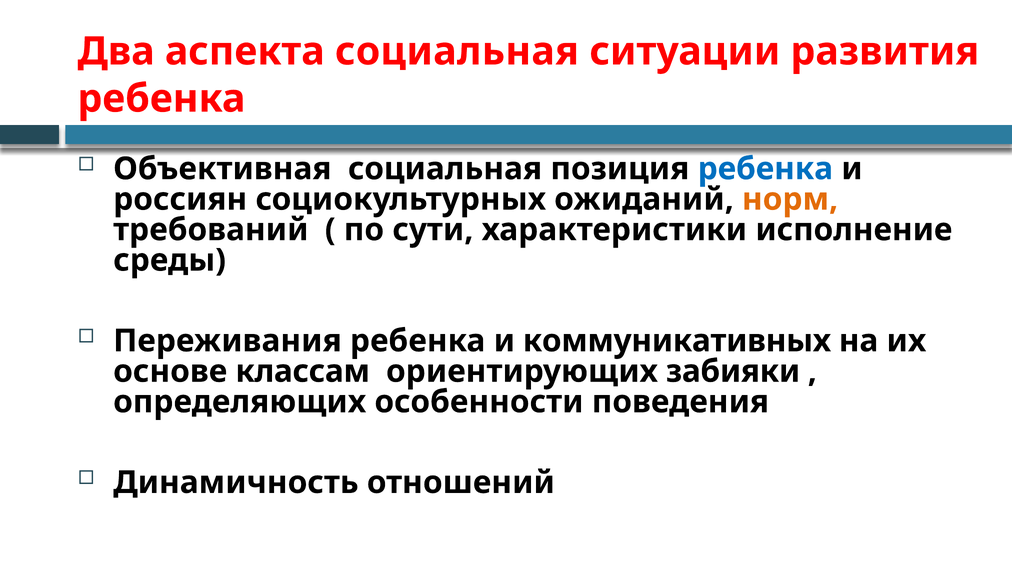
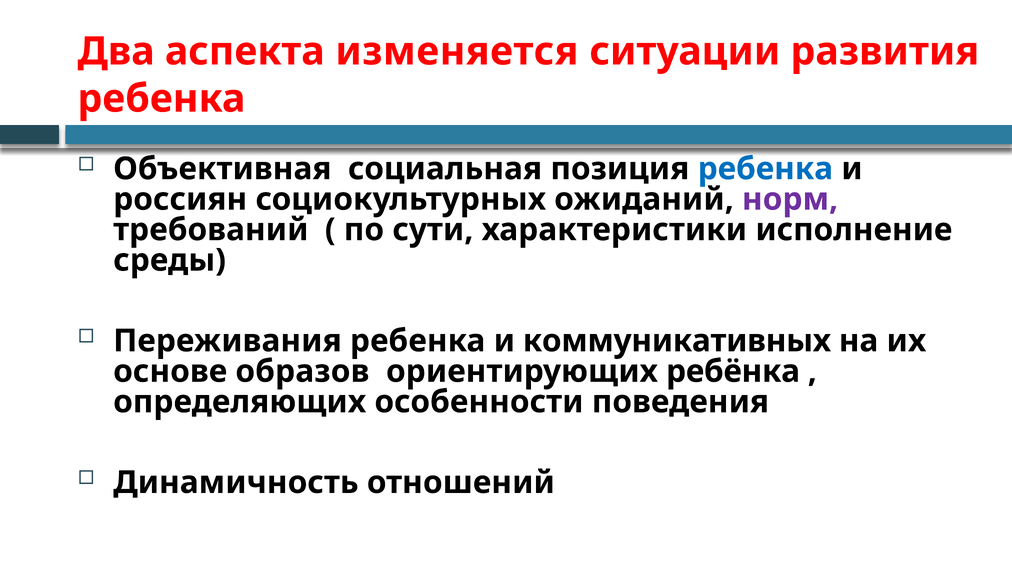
аспекта социальная: социальная -> изменяется
норм colour: orange -> purple
классам: классам -> образов
забияки: забияки -> ребёнка
